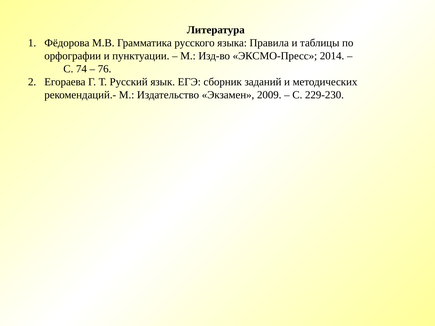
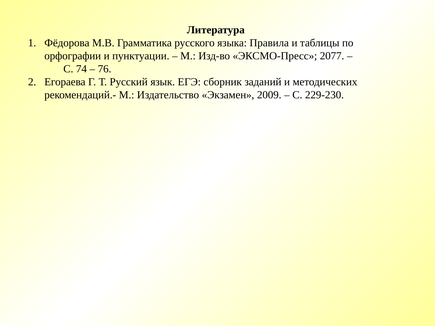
2014: 2014 -> 2077
